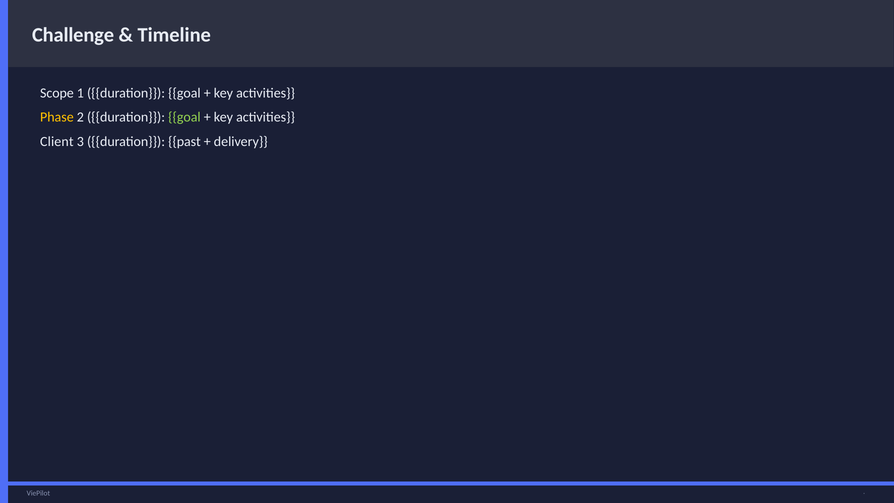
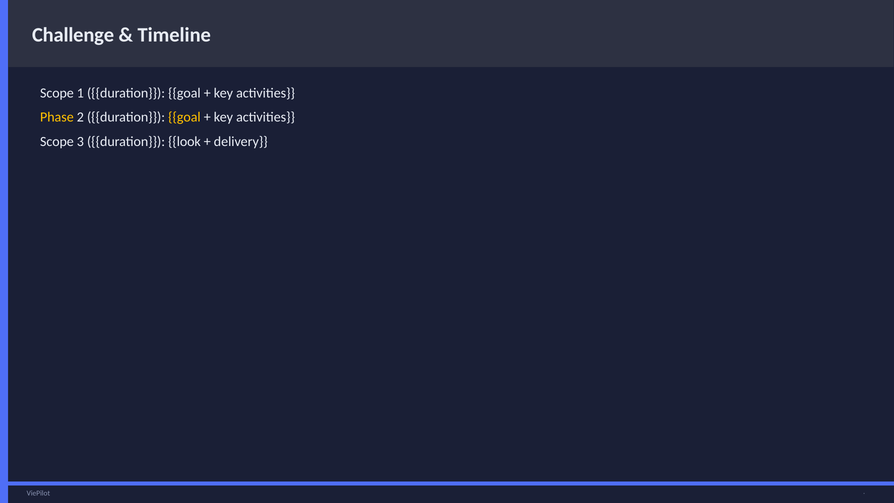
goal at (184, 117) colour: light green -> yellow
Client at (57, 142): Client -> Scope
past: past -> look
